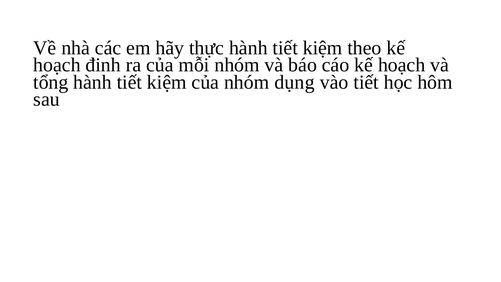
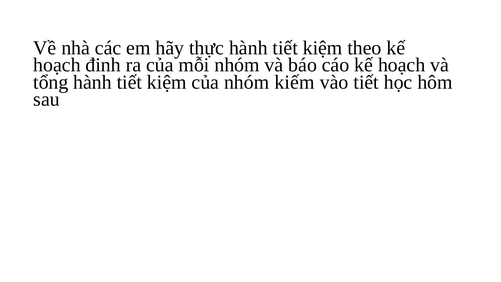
dụng: dụng -> kiếm
